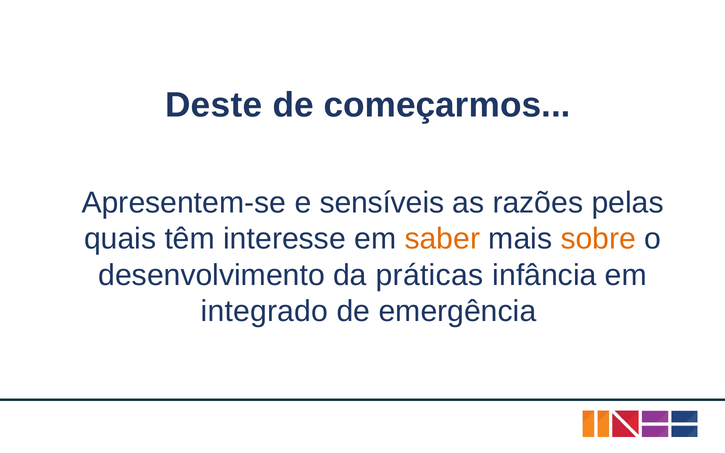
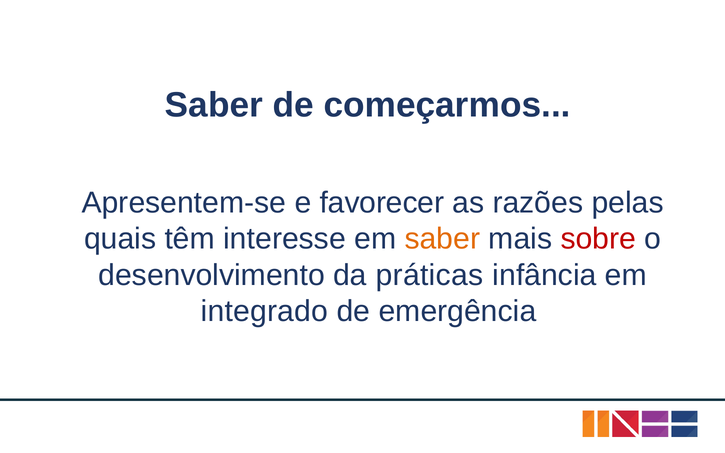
Deste at (214, 105): Deste -> Saber
sensíveis: sensíveis -> favorecer
sobre colour: orange -> red
